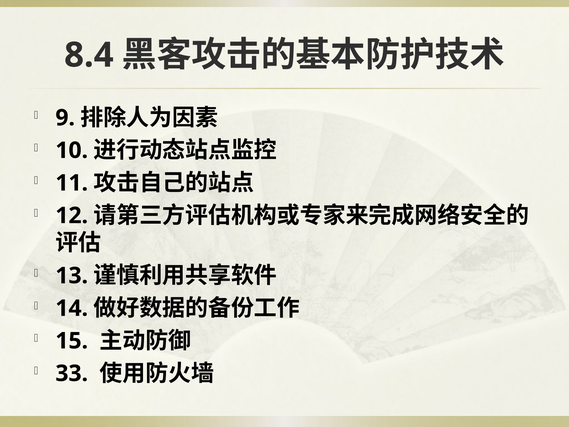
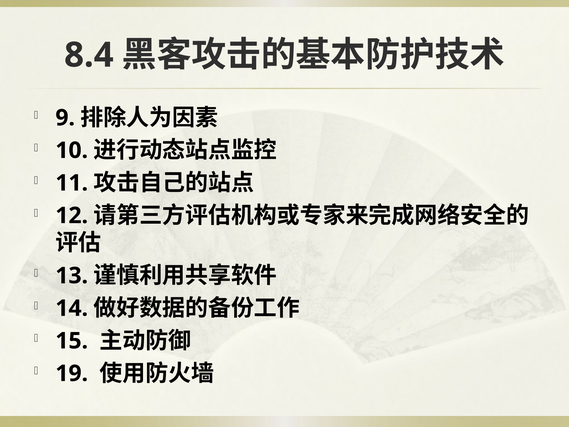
33: 33 -> 19
